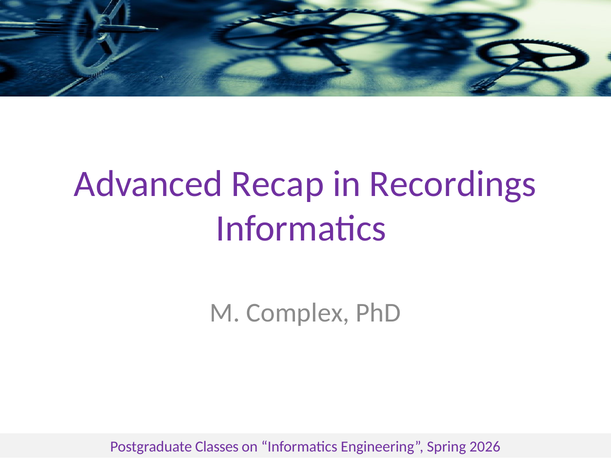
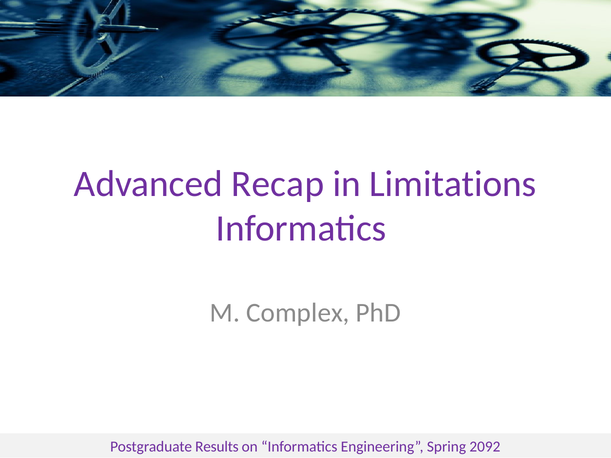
Recordings: Recordings -> Limitations
Classes: Classes -> Results
2026: 2026 -> 2092
